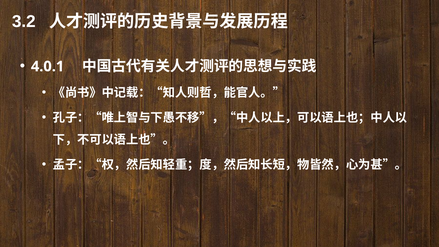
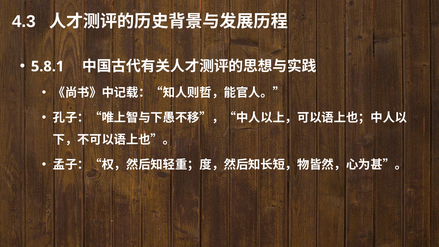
3.2: 3.2 -> 4.3
4.0.1: 4.0.1 -> 5.8.1
